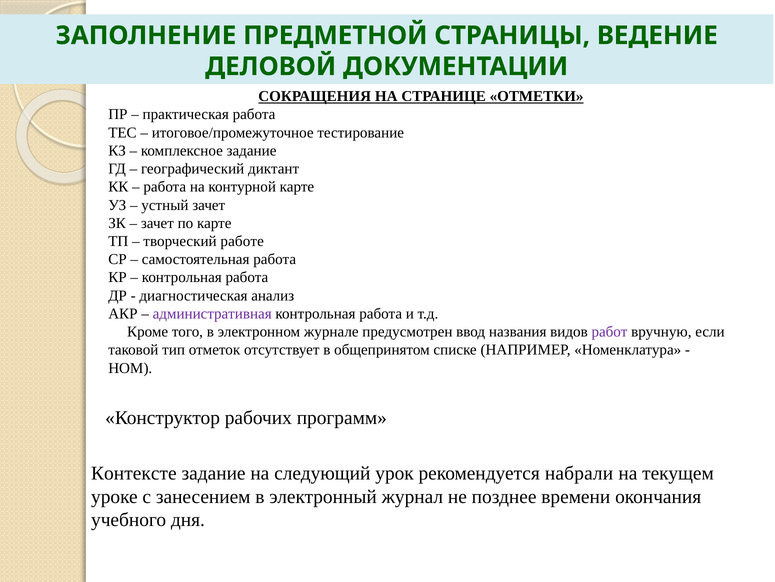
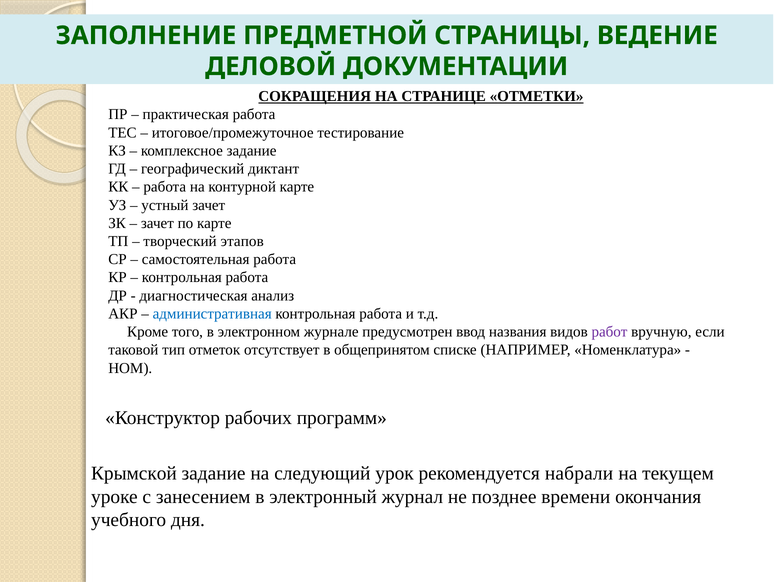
работе: работе -> этапов
административная colour: purple -> blue
Контексте: Контексте -> Крымской
